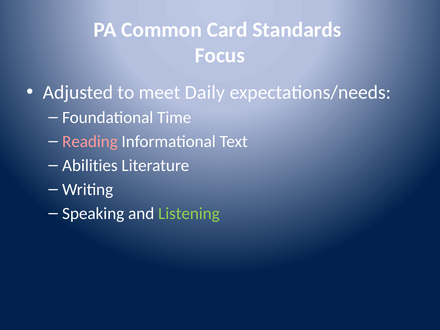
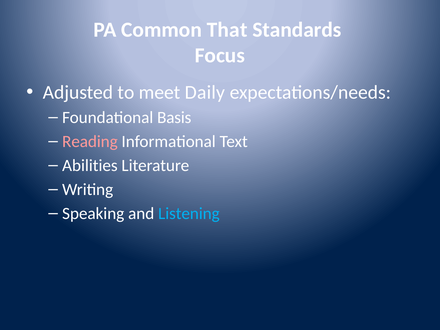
Card: Card -> That
Time: Time -> Basis
Listening colour: light green -> light blue
